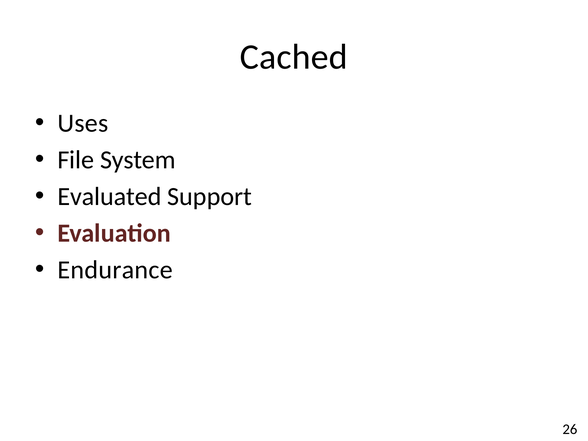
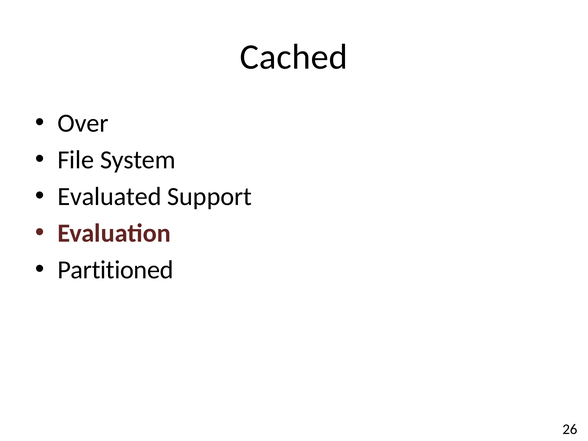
Uses: Uses -> Over
Endurance: Endurance -> Partitioned
